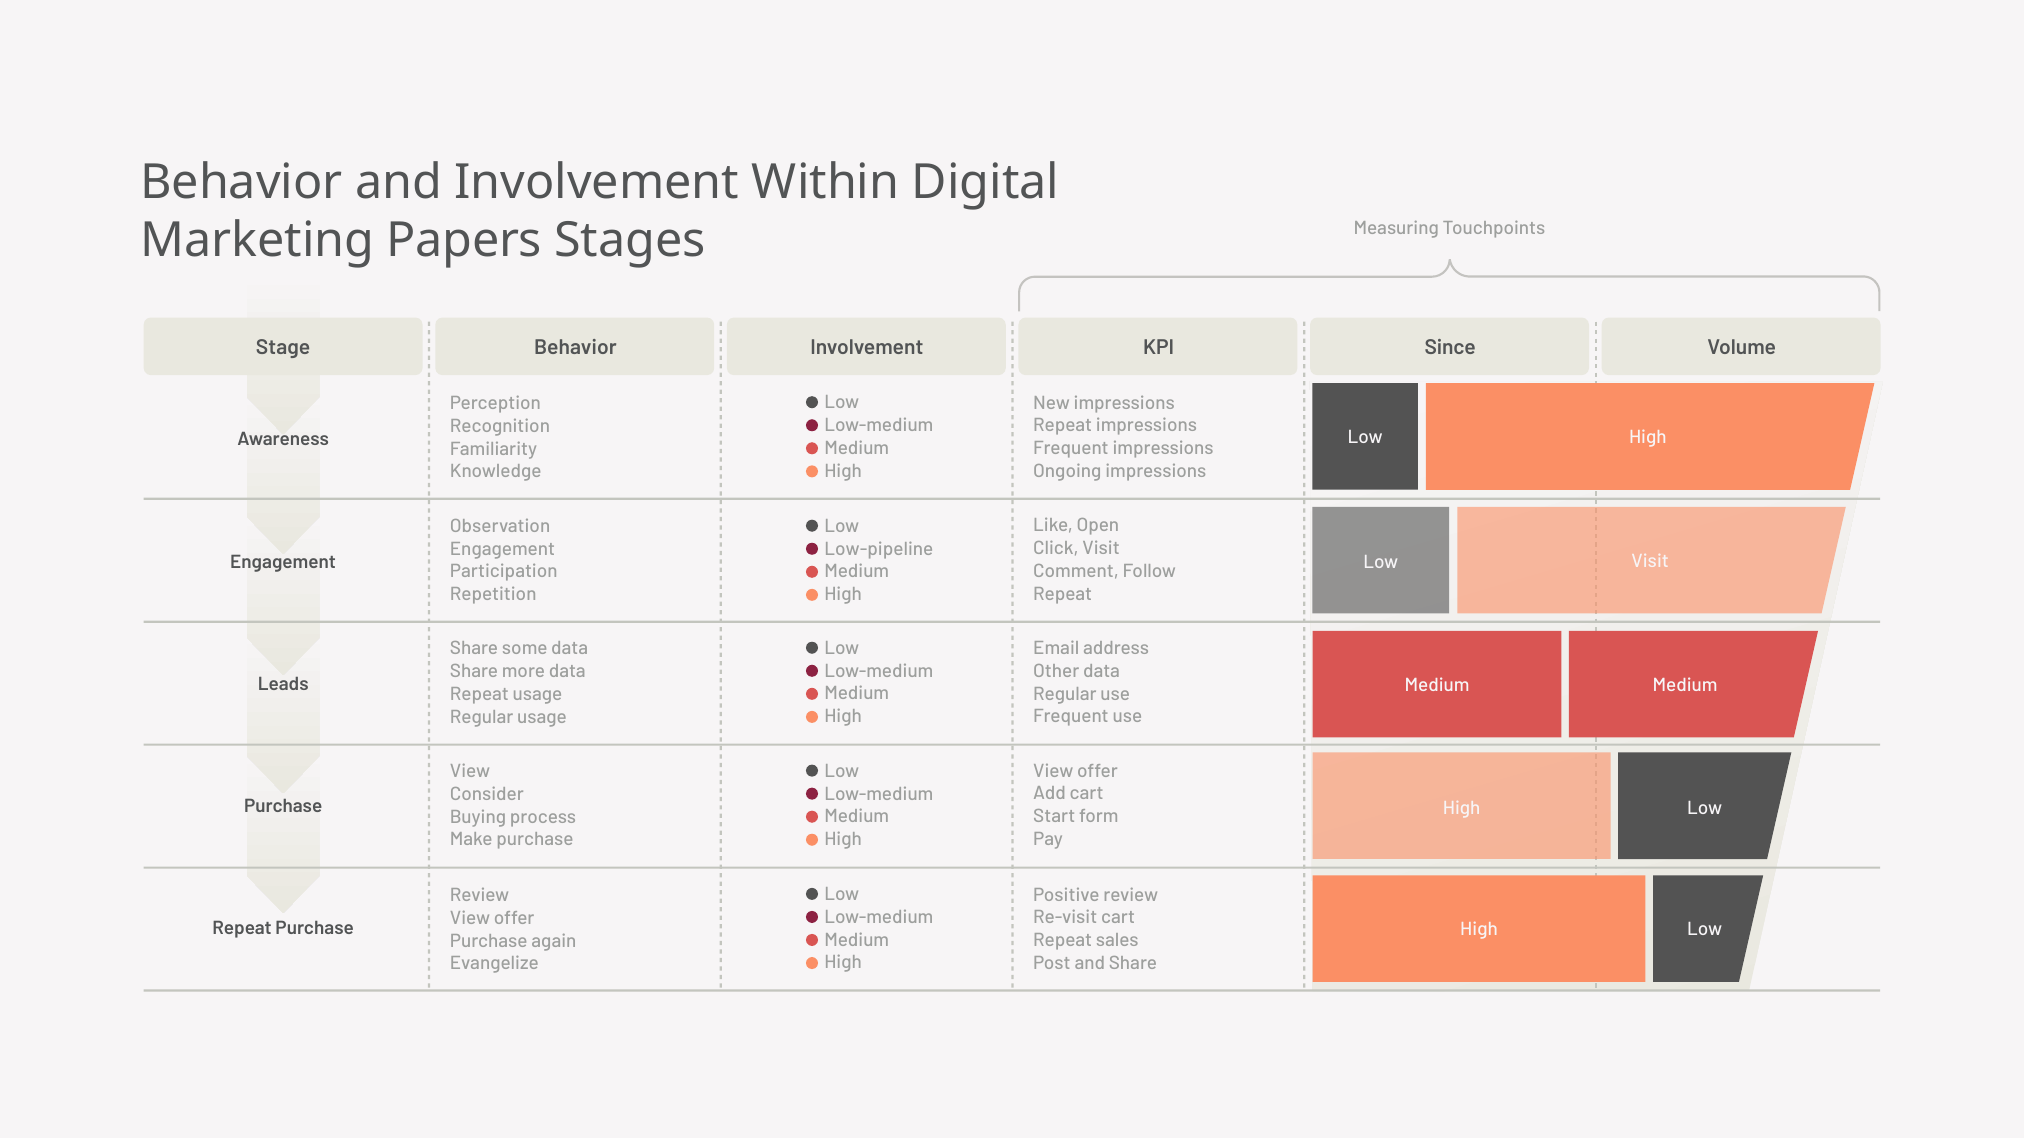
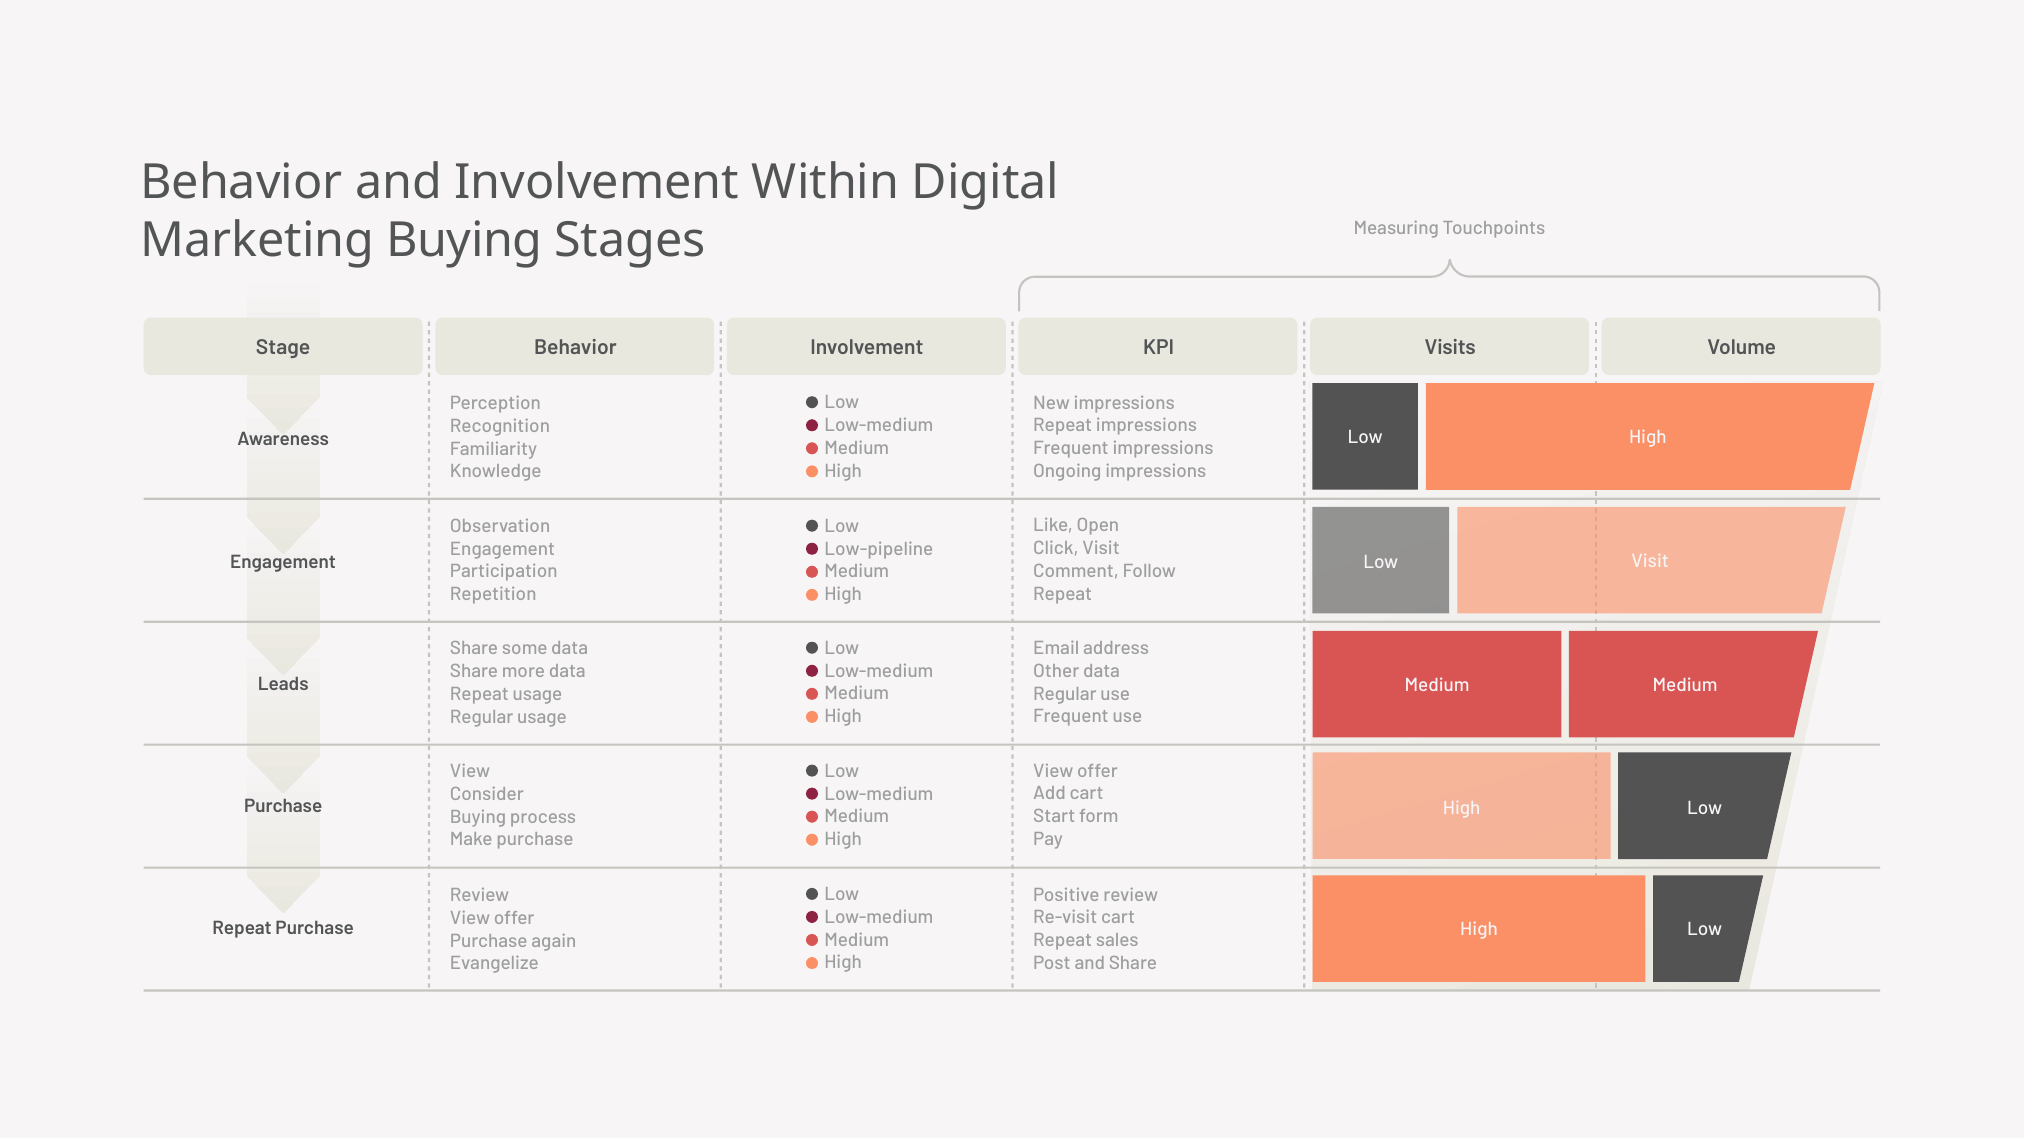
Marketing Papers: Papers -> Buying
Since: Since -> Visits
